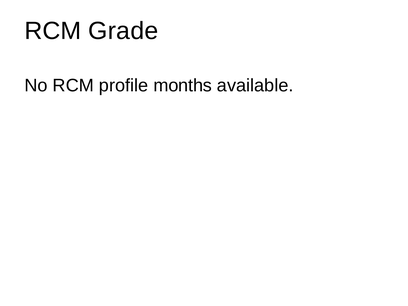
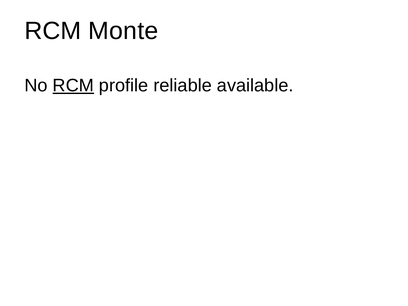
Grade: Grade -> Monte
RCM at (73, 86) underline: none -> present
months: months -> reliable
